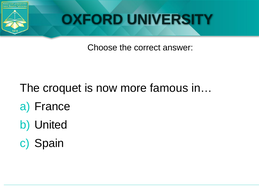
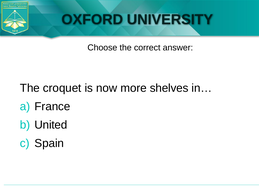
famous: famous -> shelves
